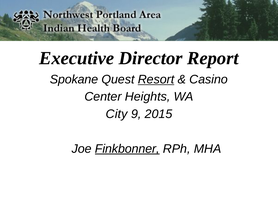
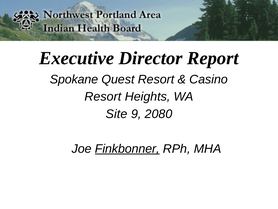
Resort at (156, 79) underline: present -> none
Center at (103, 96): Center -> Resort
City: City -> Site
2015: 2015 -> 2080
